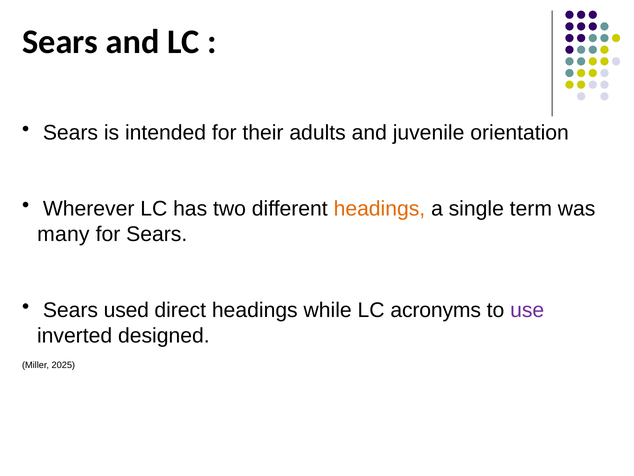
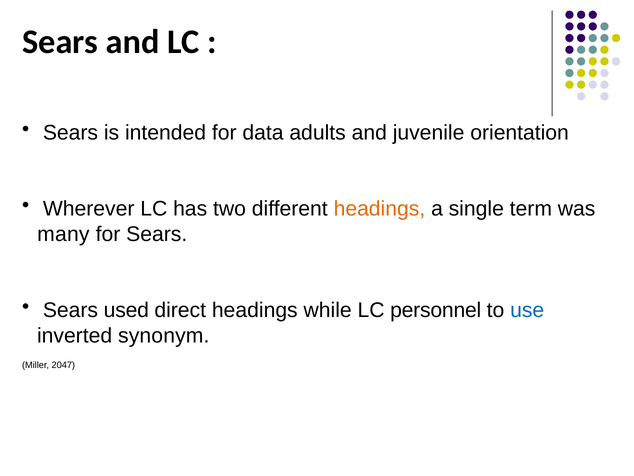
their: their -> data
acronyms: acronyms -> personnel
use colour: purple -> blue
designed: designed -> synonym
2025: 2025 -> 2047
